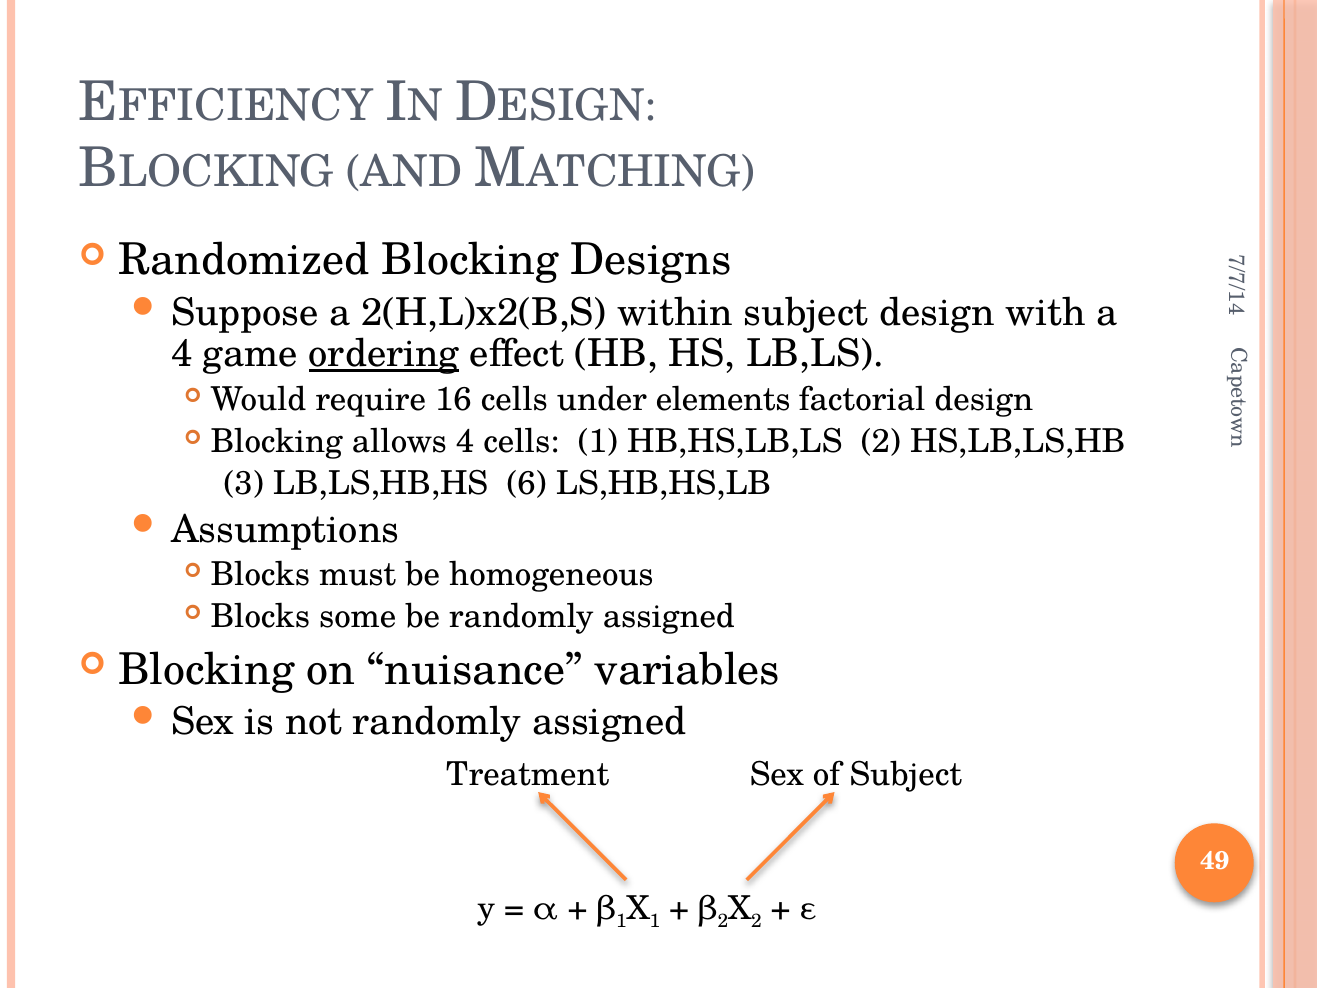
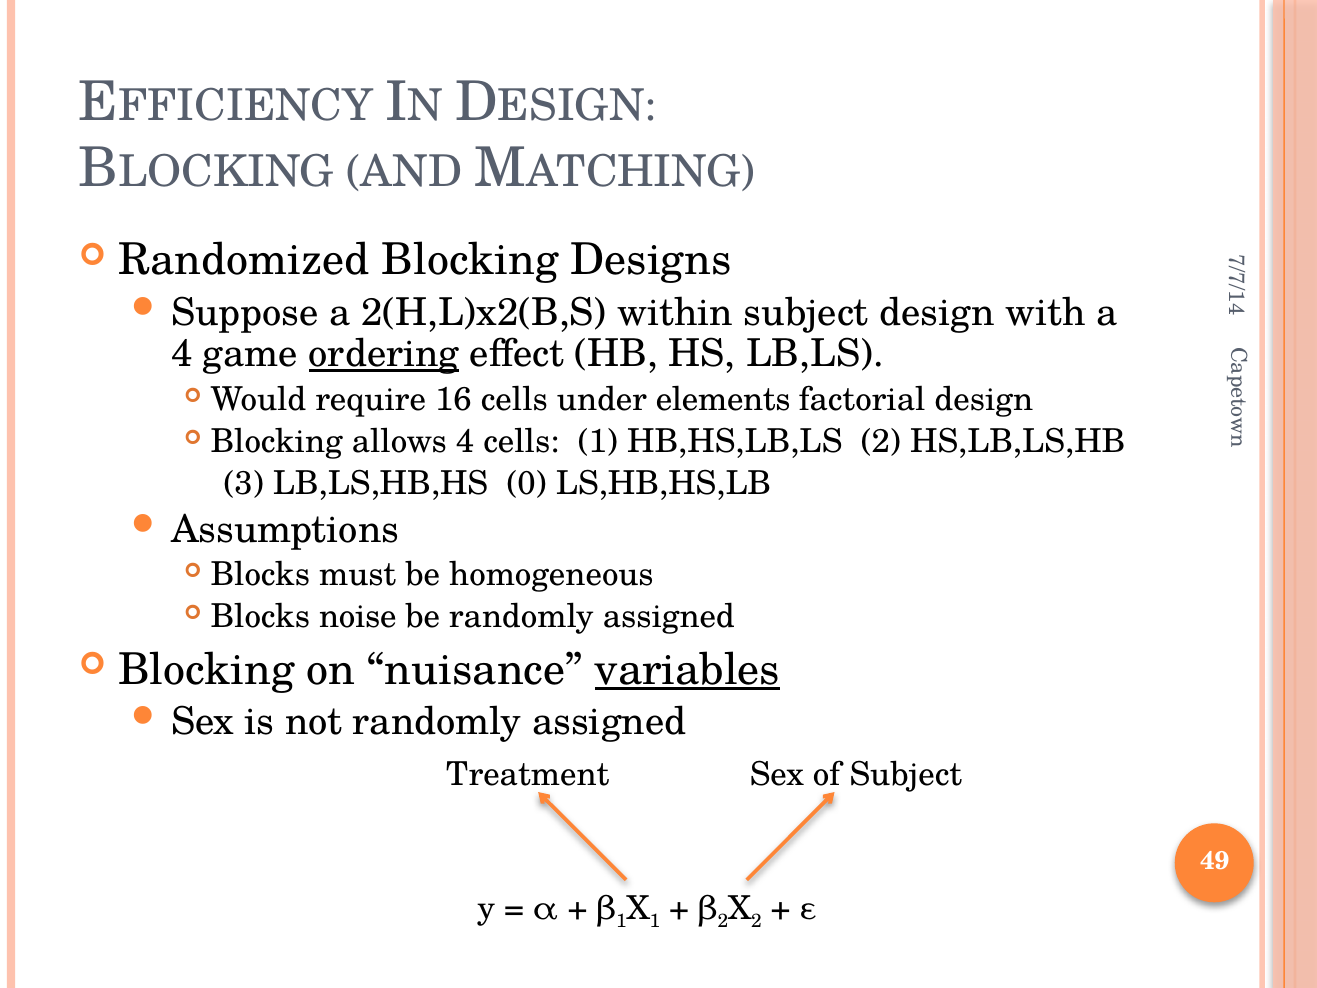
6: 6 -> 0
some: some -> noise
variables underline: none -> present
